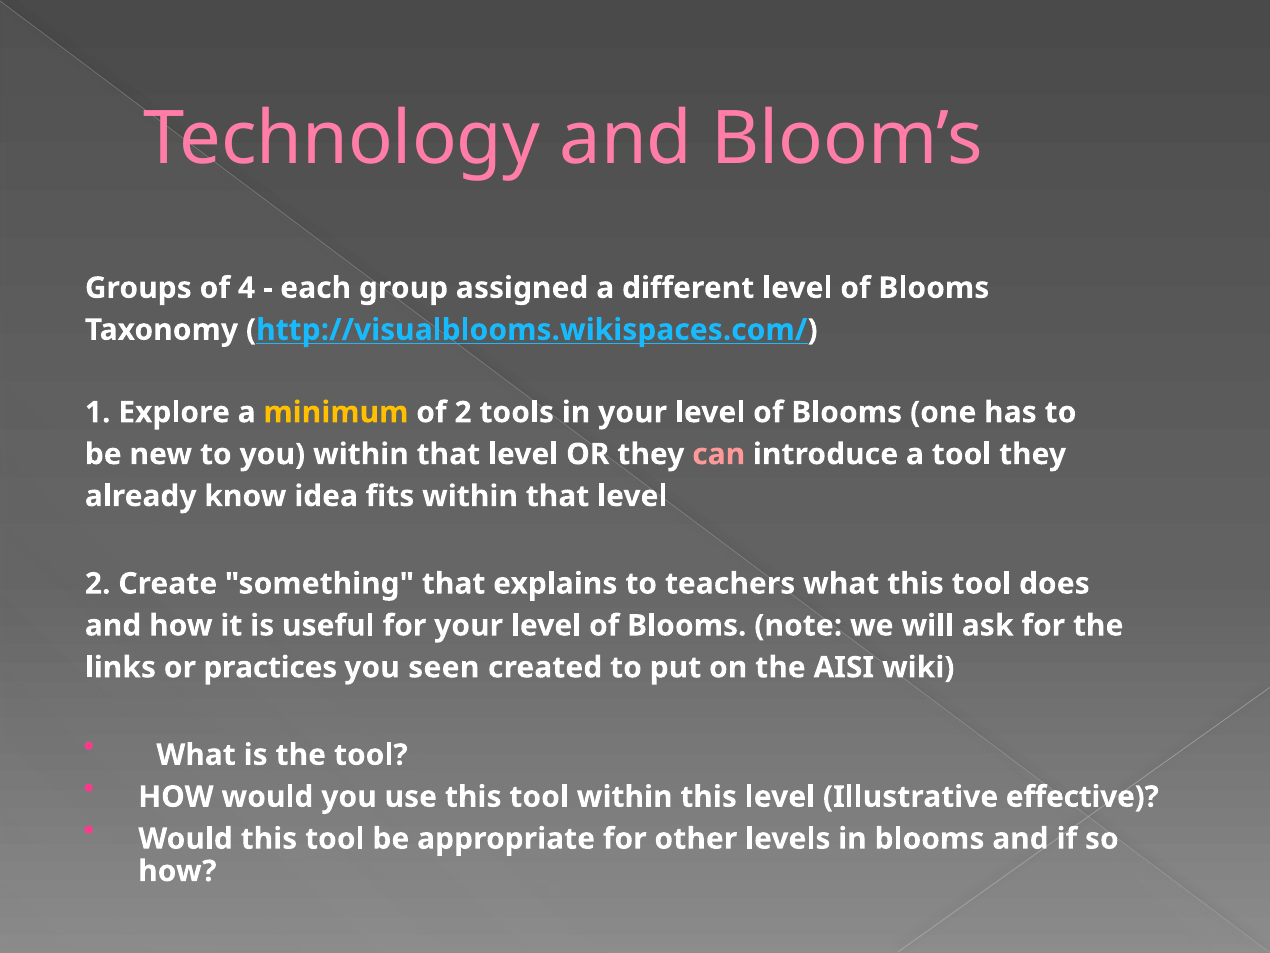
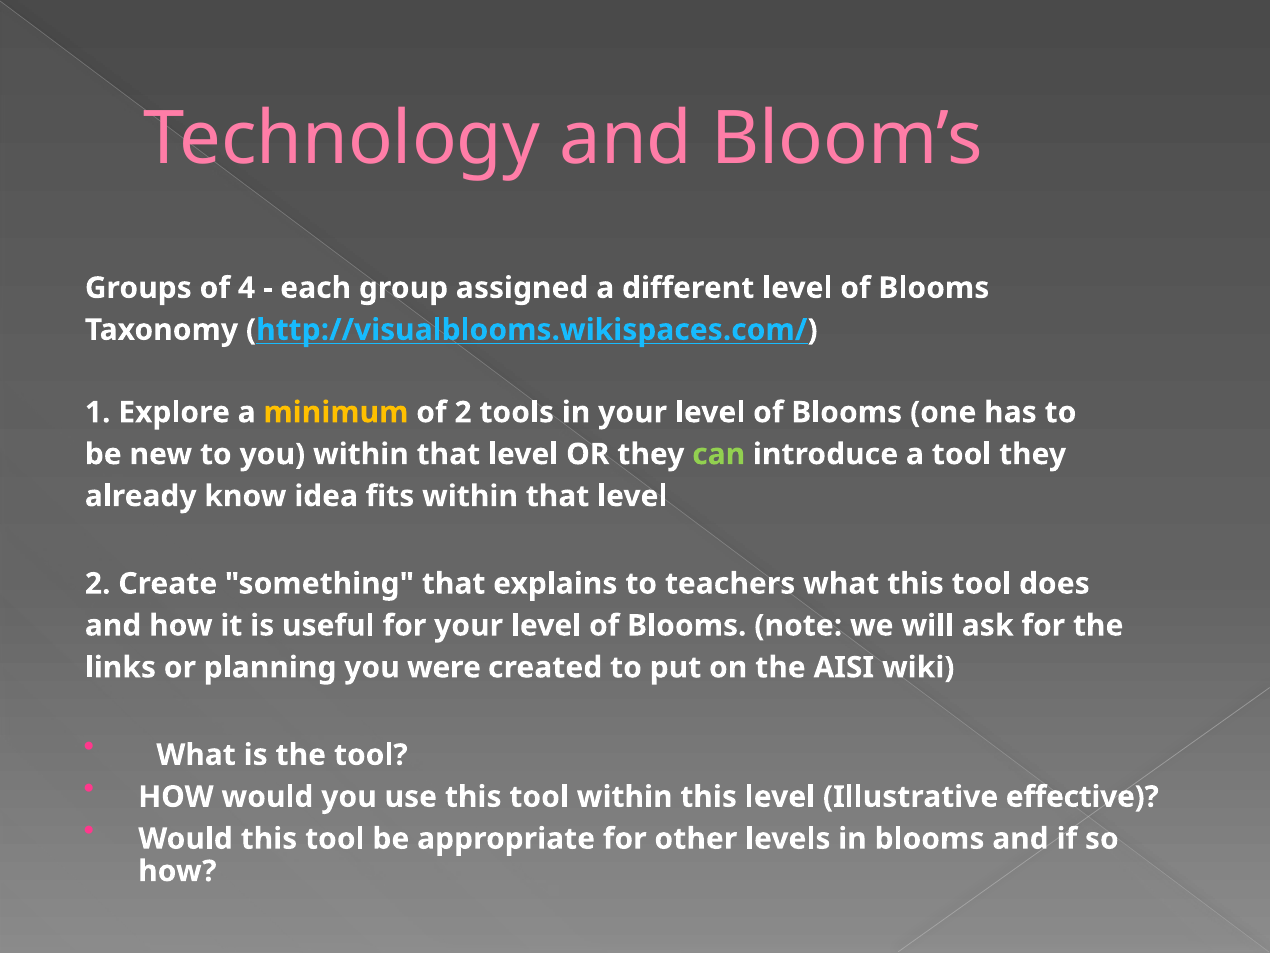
can colour: pink -> light green
practices: practices -> planning
seen: seen -> were
